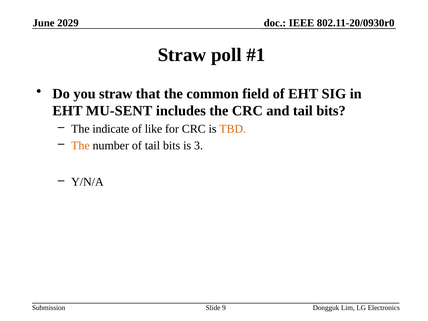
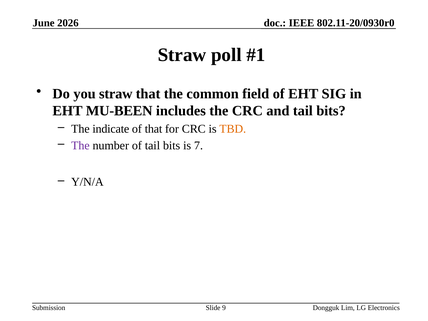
2029: 2029 -> 2026
MU-SENT: MU-SENT -> MU-BEEN
of like: like -> that
The at (80, 145) colour: orange -> purple
3: 3 -> 7
